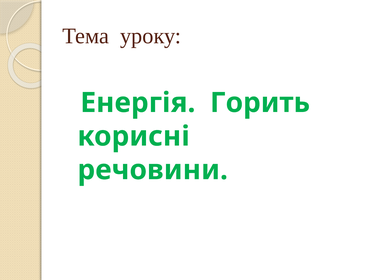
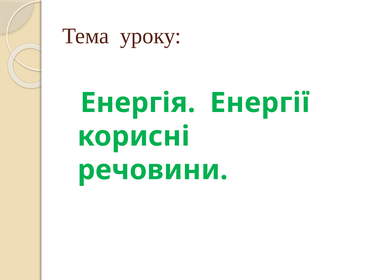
Горить: Горить -> Енергії
